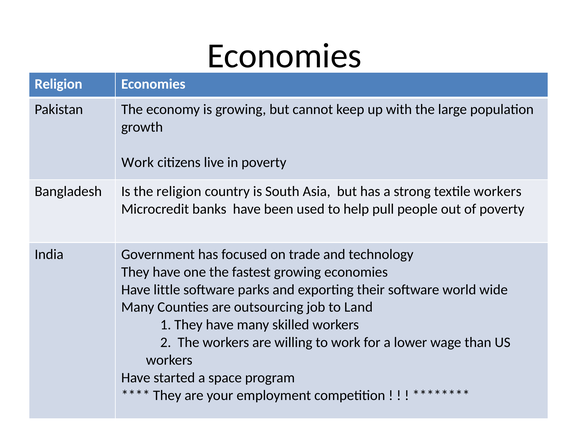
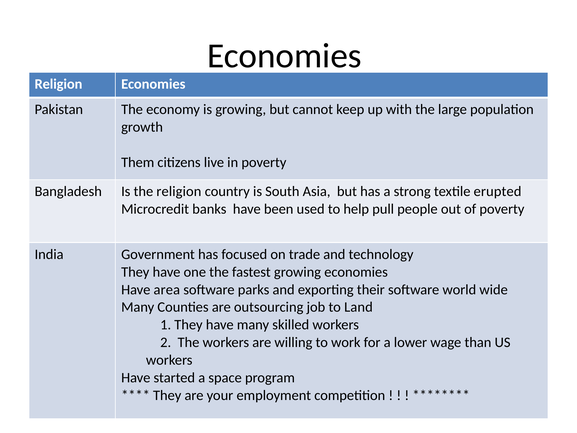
Work at (138, 162): Work -> Them
textile workers: workers -> erupted
little: little -> area
